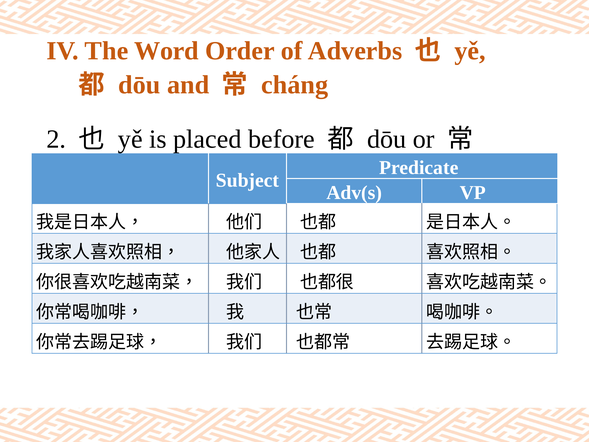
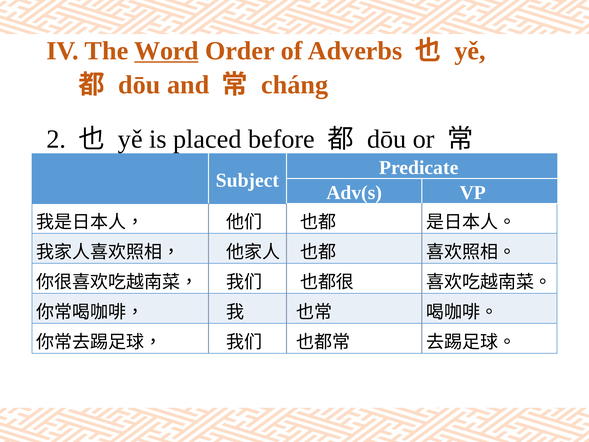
Word underline: none -> present
